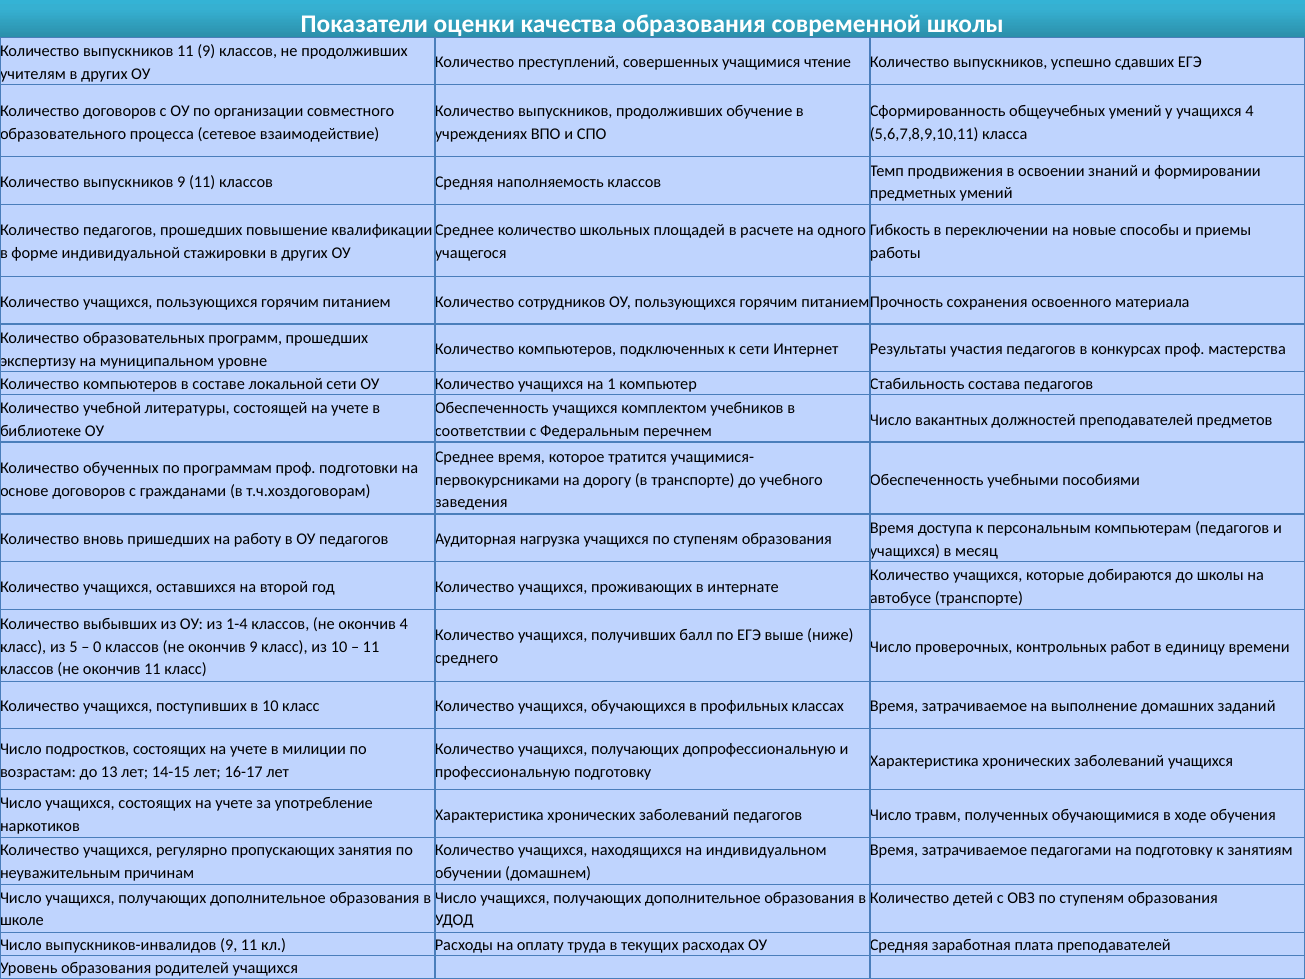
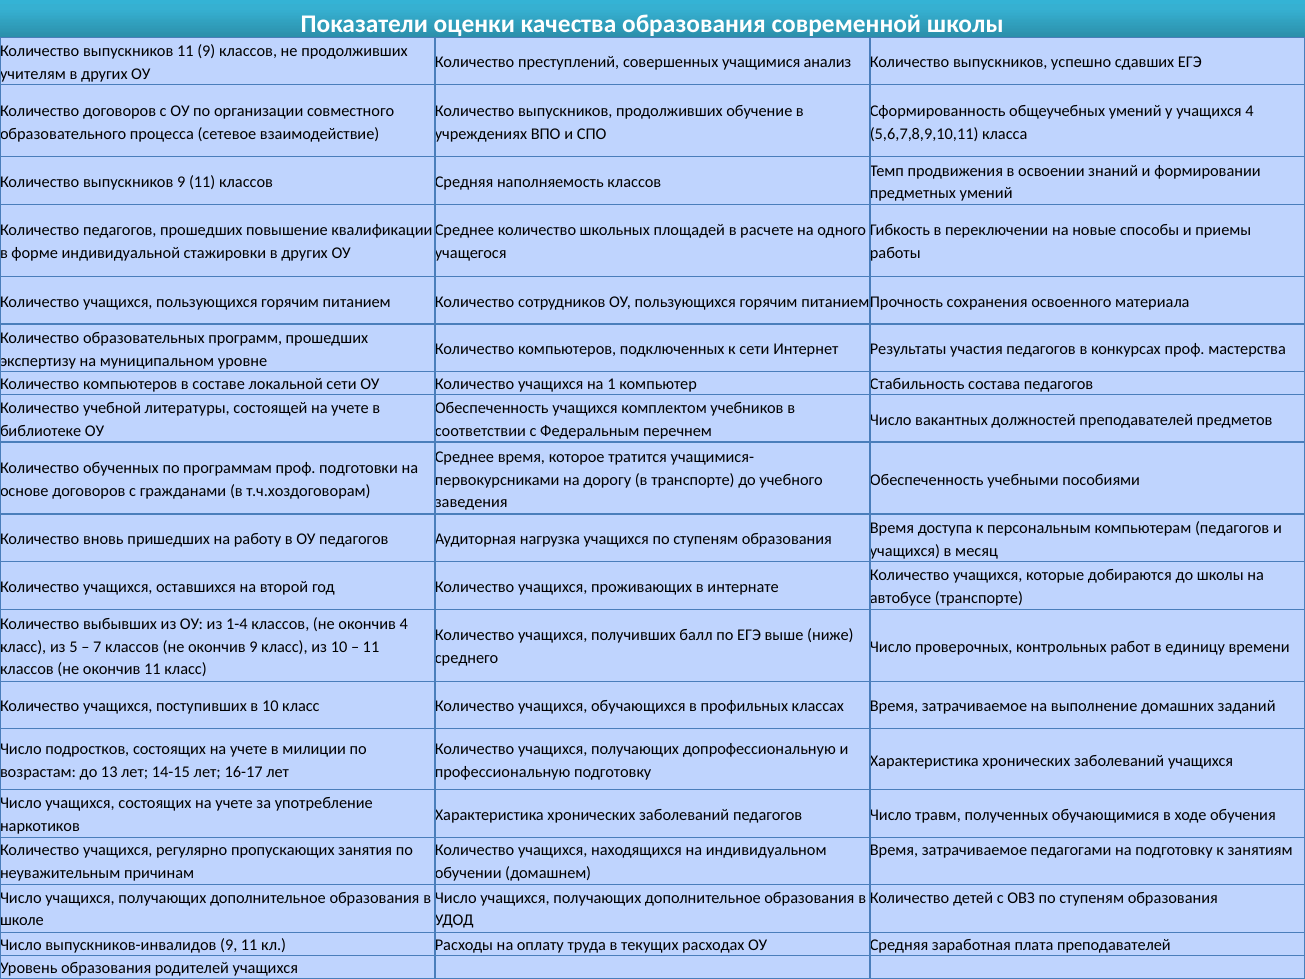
чтение: чтение -> анализ
0: 0 -> 7
